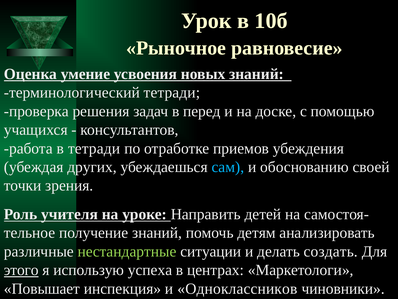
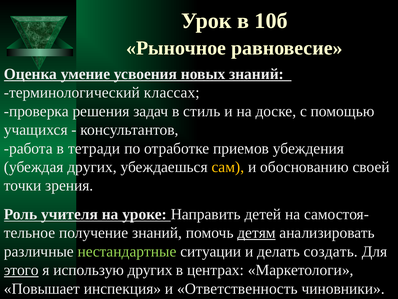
терминологический тетради: тетради -> классах
перед: перед -> стиль
сам colour: light blue -> yellow
детям underline: none -> present
использую успеха: успеха -> других
Одноклассников: Одноклассников -> Ответственность
